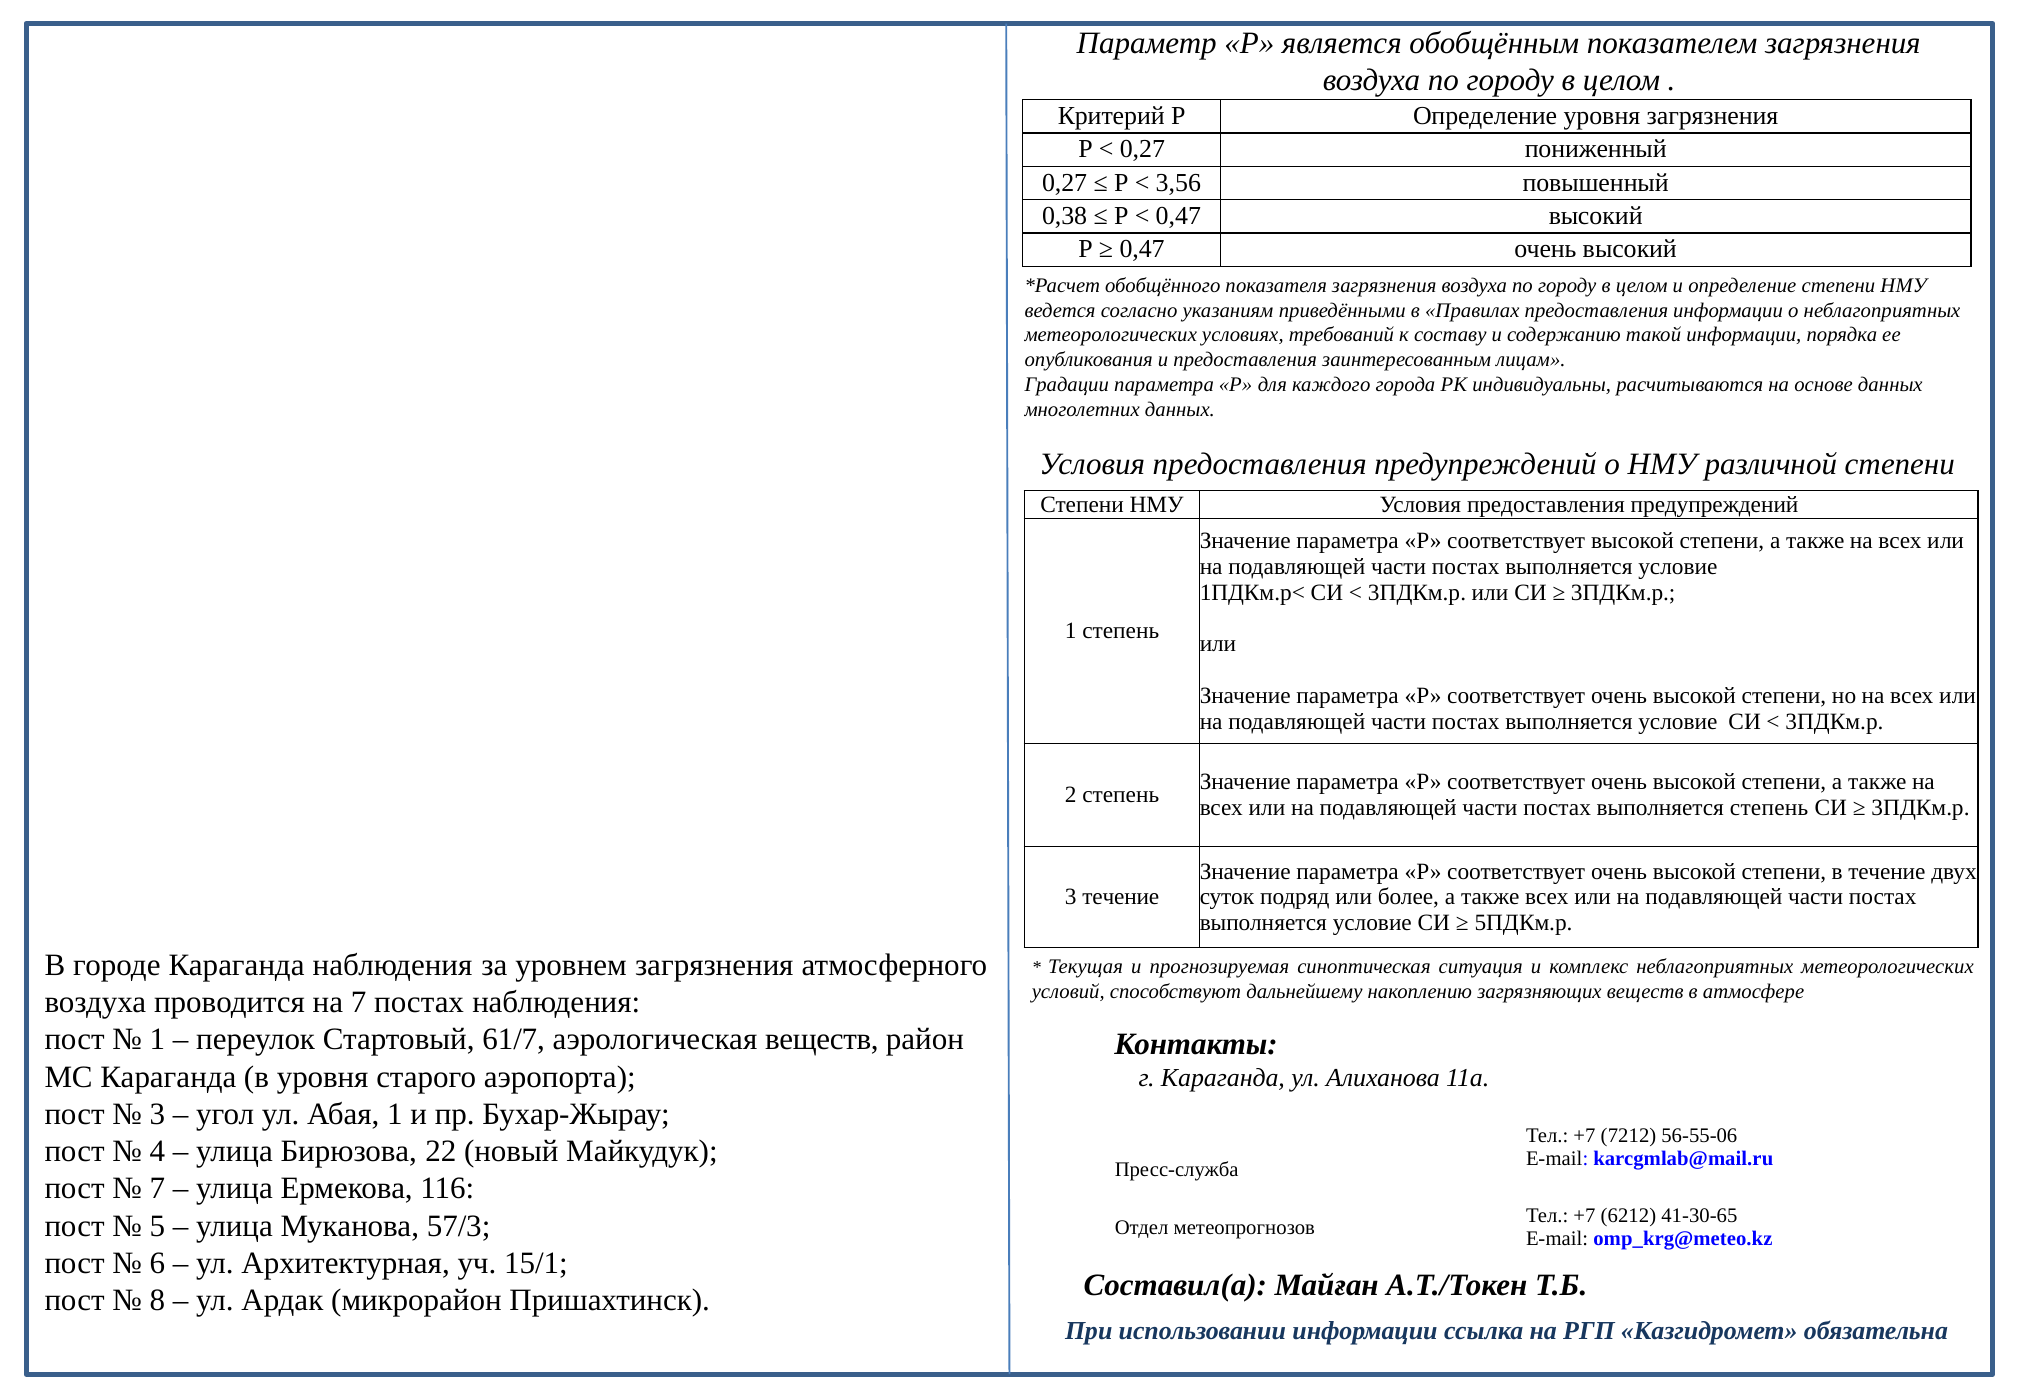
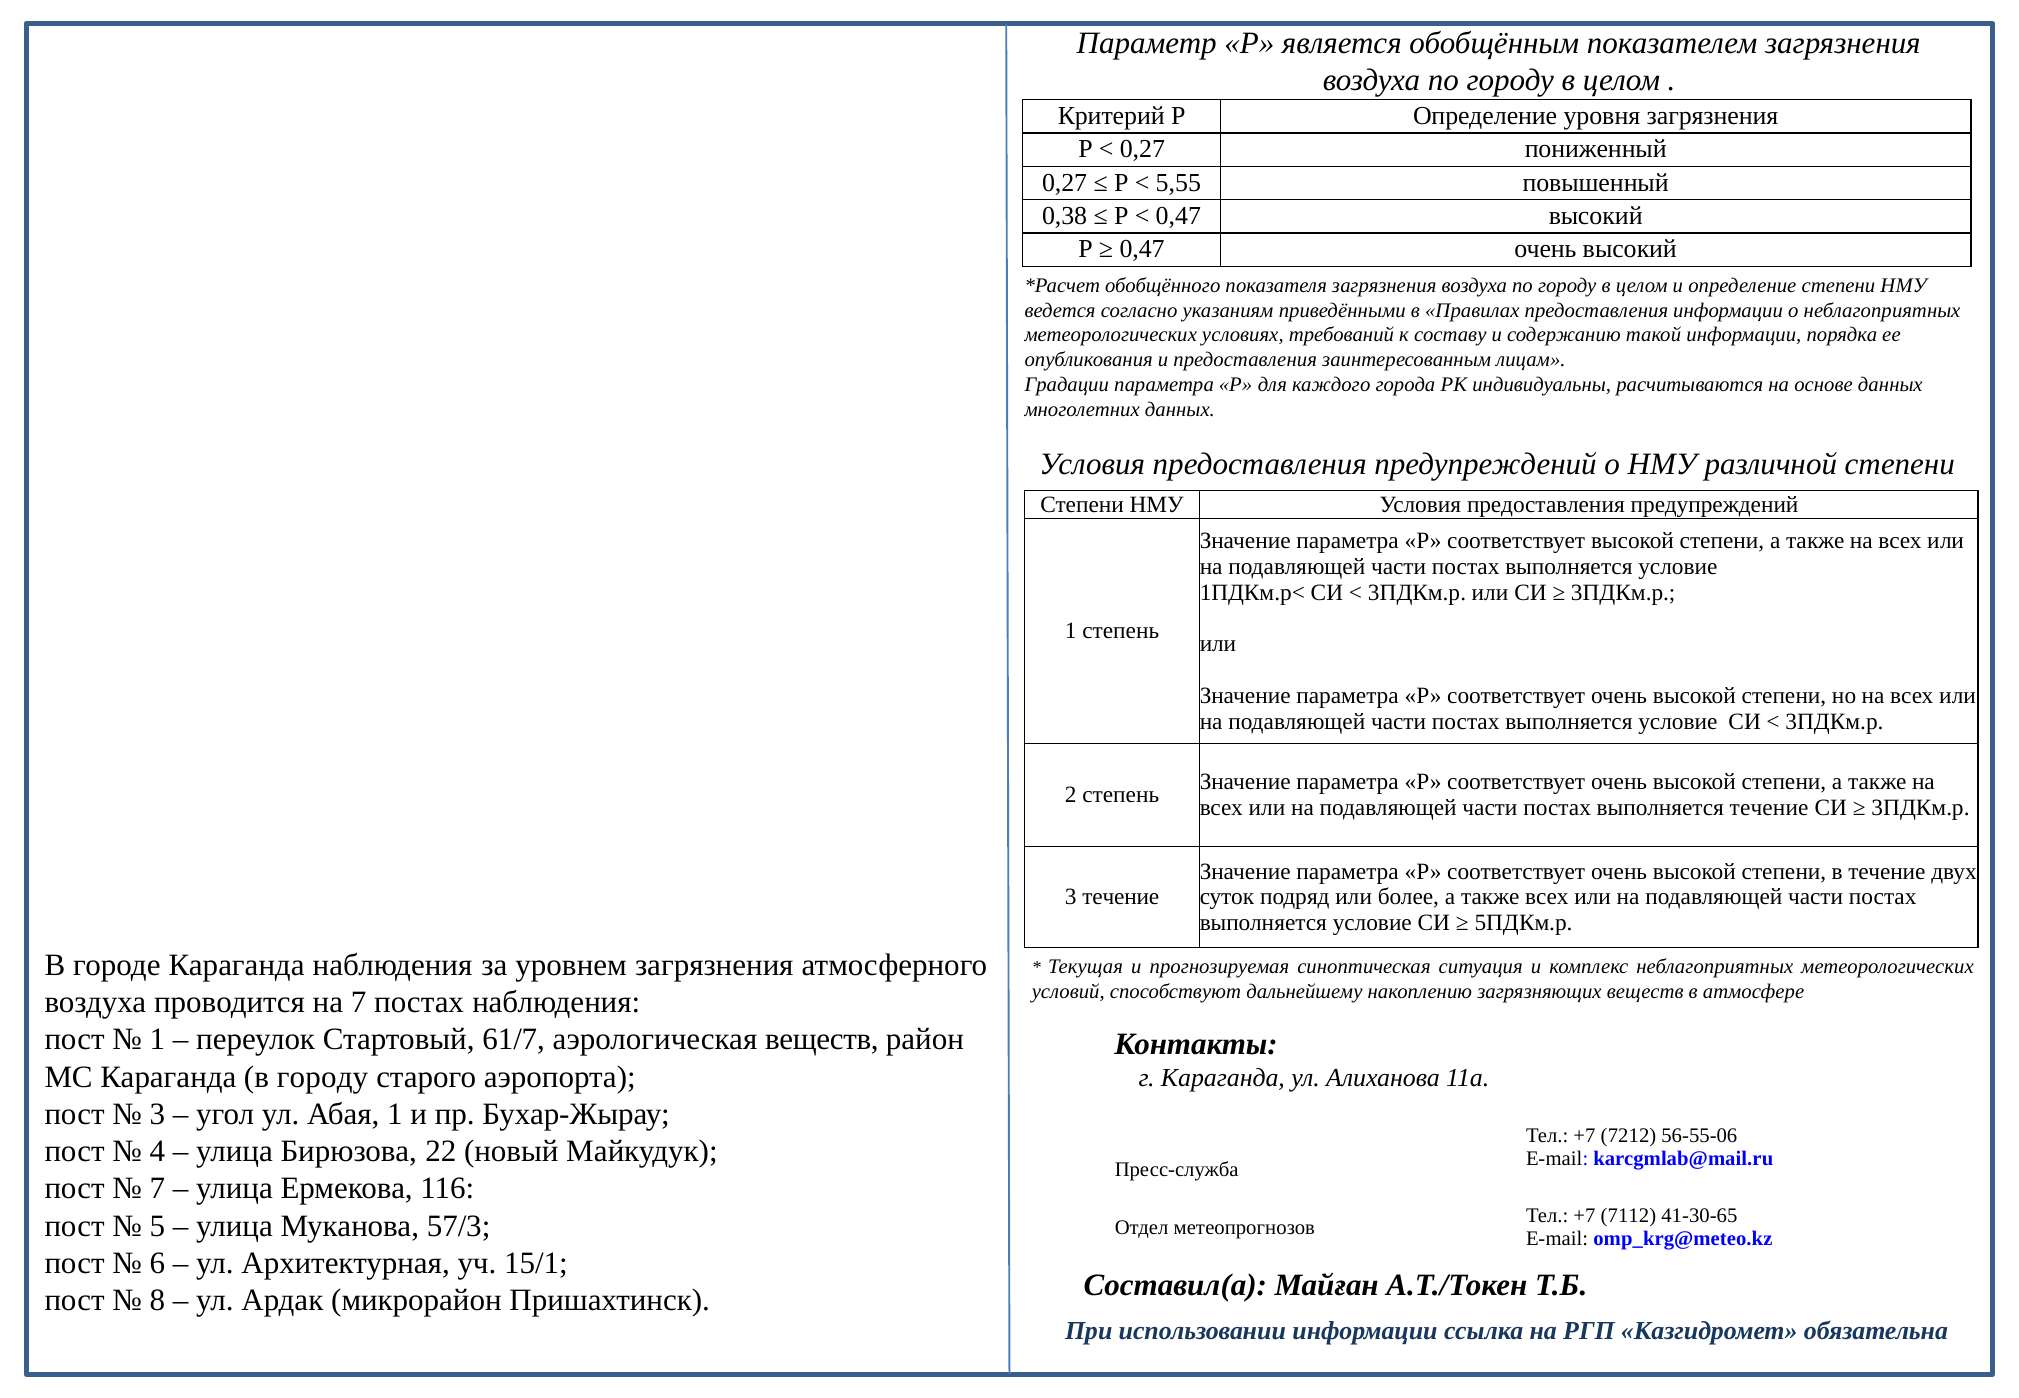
3,56: 3,56 -> 5,55
выполняется степень: степень -> течение
в уровня: уровня -> городу
6212: 6212 -> 7112
